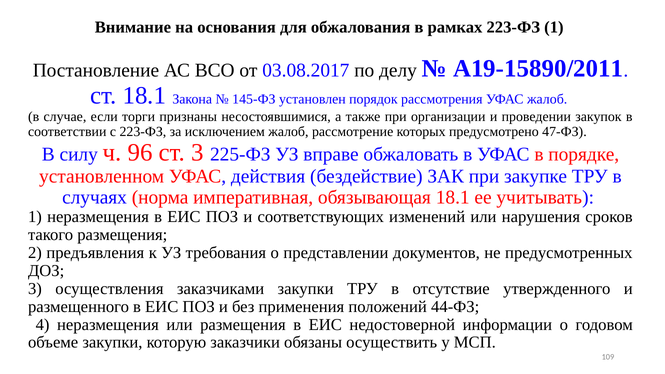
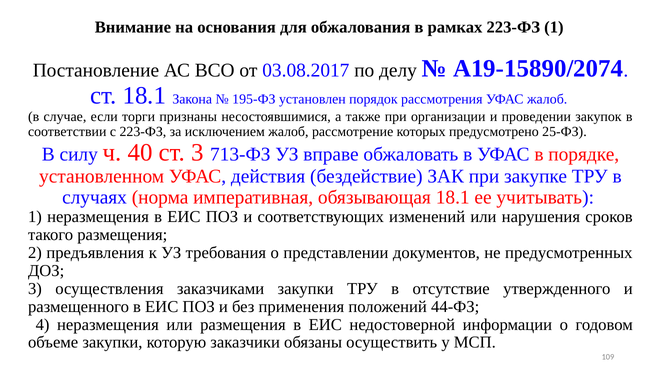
А19-15890/2011: А19-15890/2011 -> А19-15890/2074
145-ФЗ: 145-ФЗ -> 195-ФЗ
47-ФЗ: 47-ФЗ -> 25-ФЗ
96: 96 -> 40
225-ФЗ: 225-ФЗ -> 713-ФЗ
